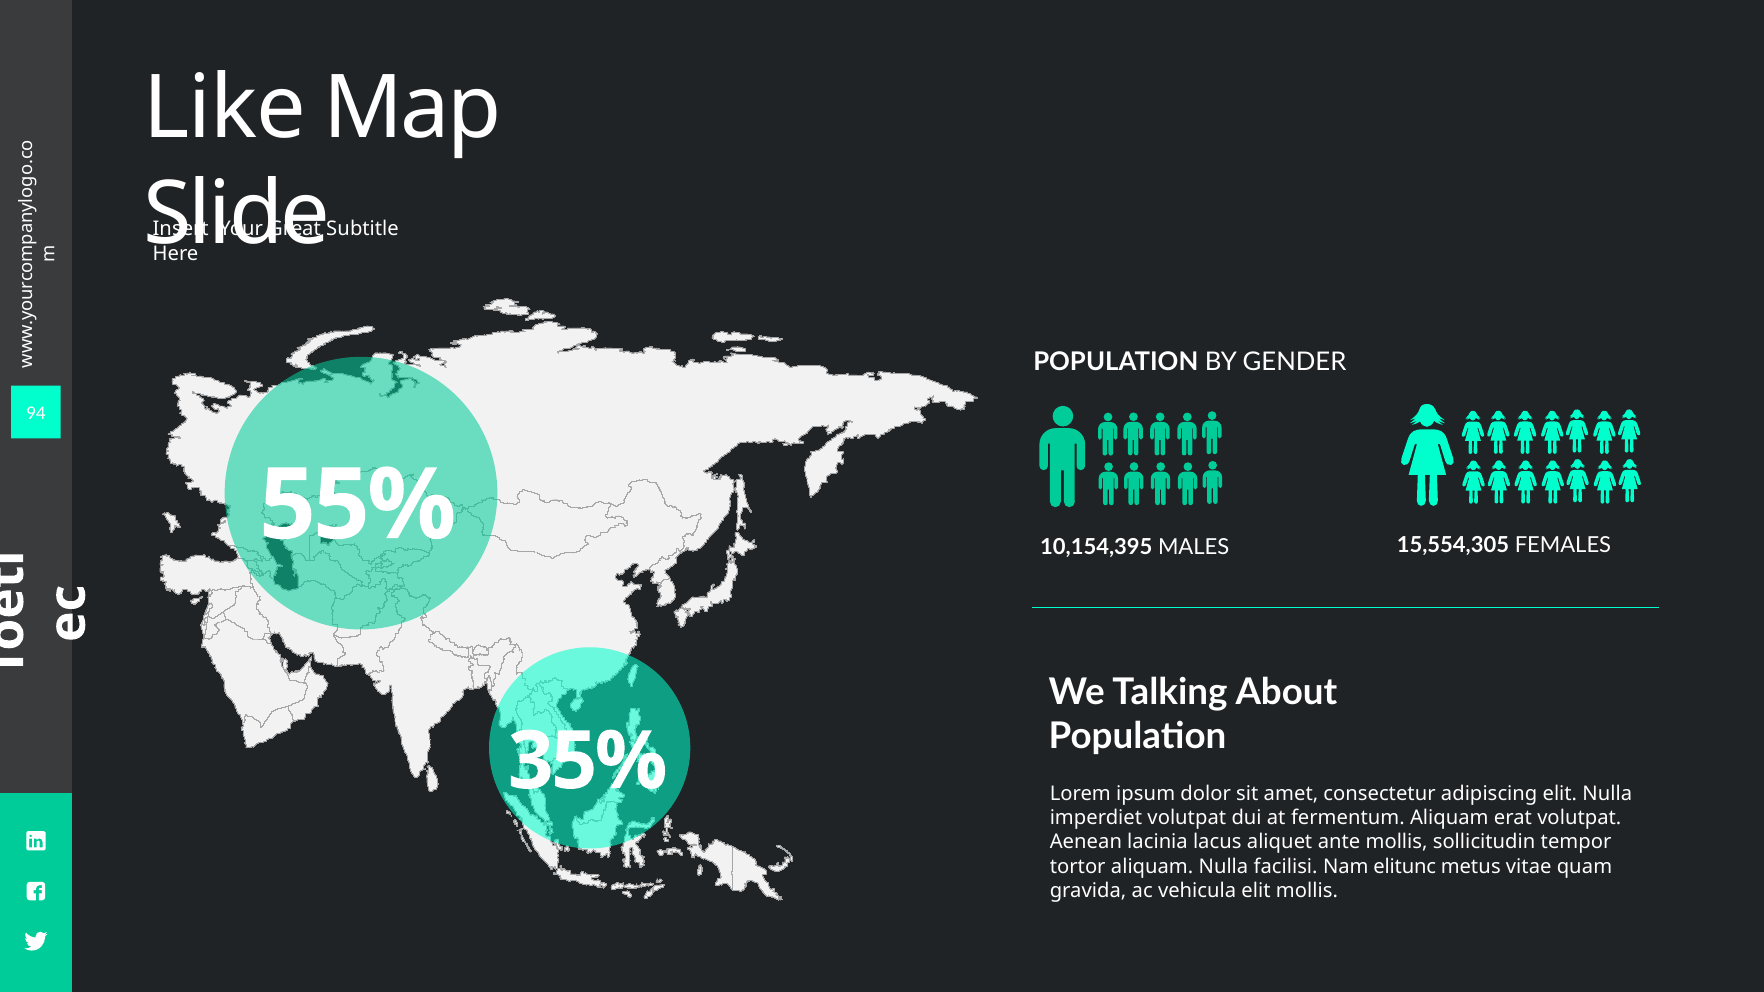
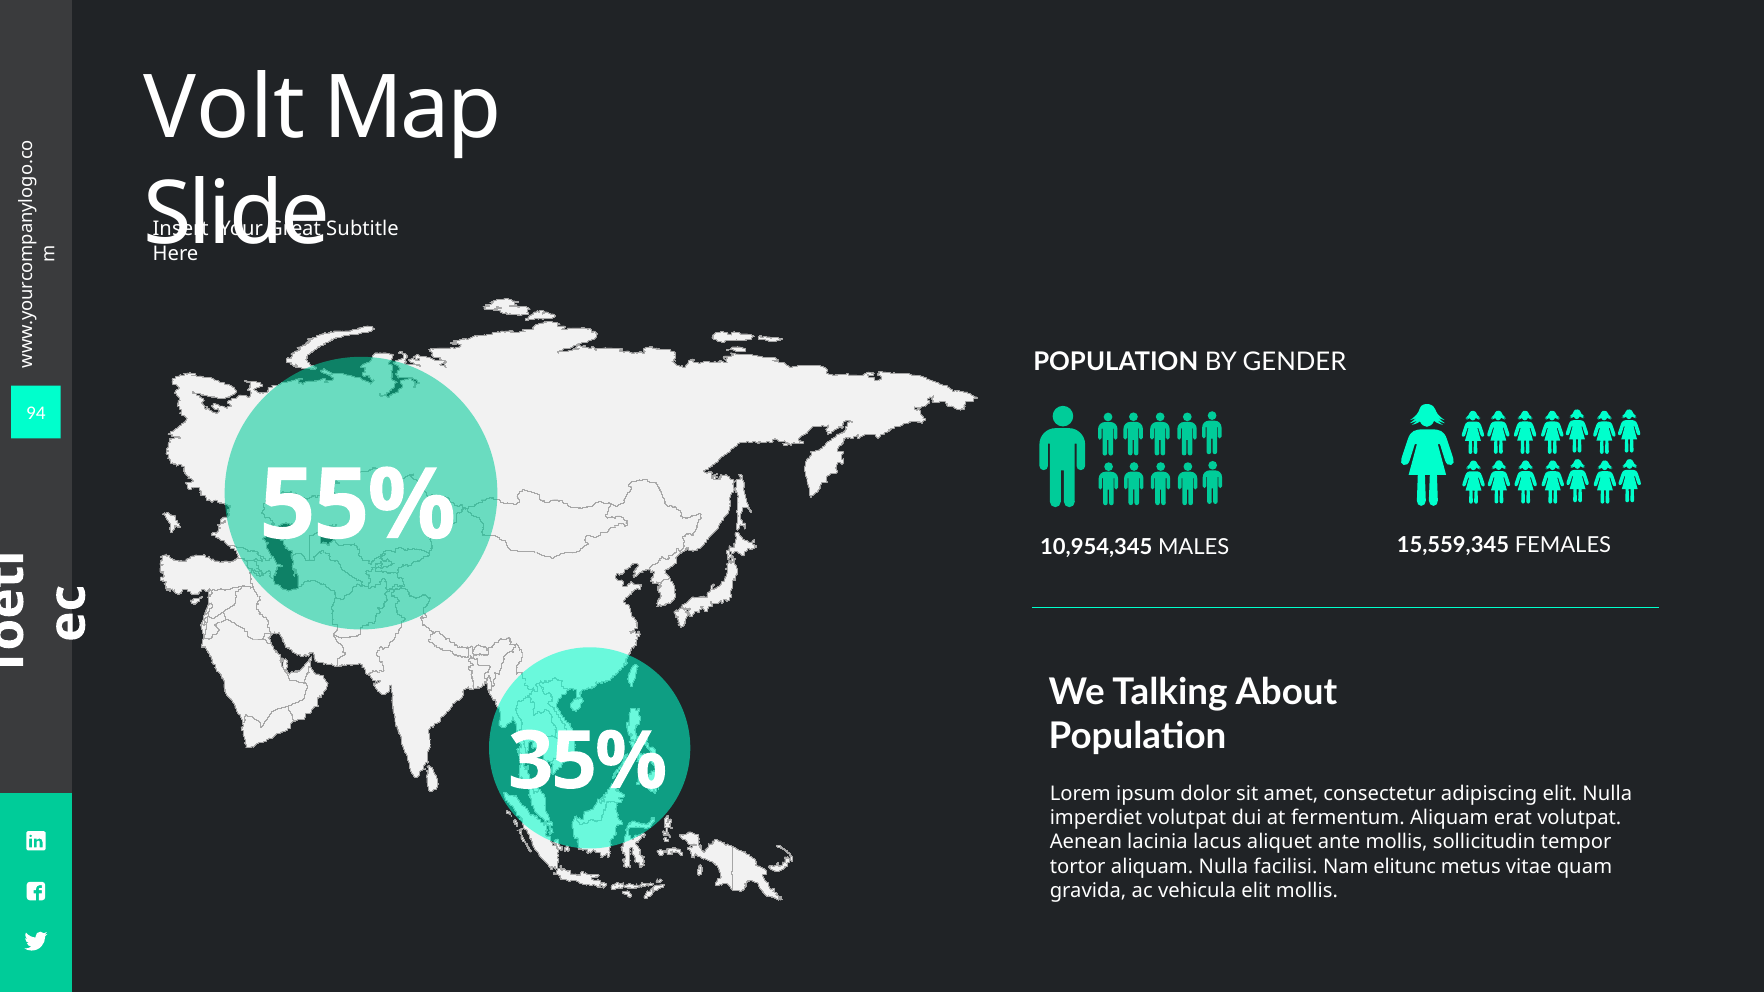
Like: Like -> Volt
10,154,395: 10,154,395 -> 10,954,345
15,554,305: 15,554,305 -> 15,559,345
